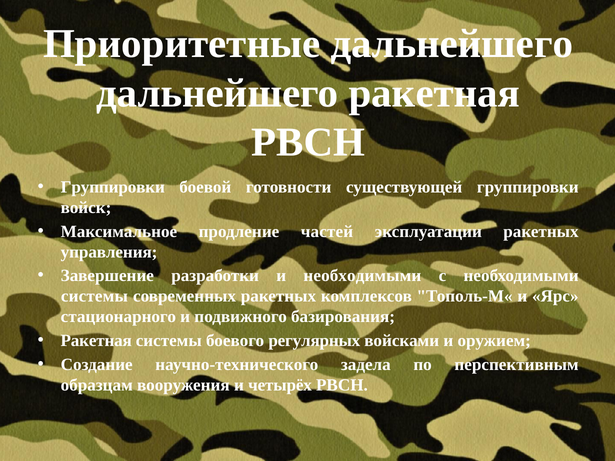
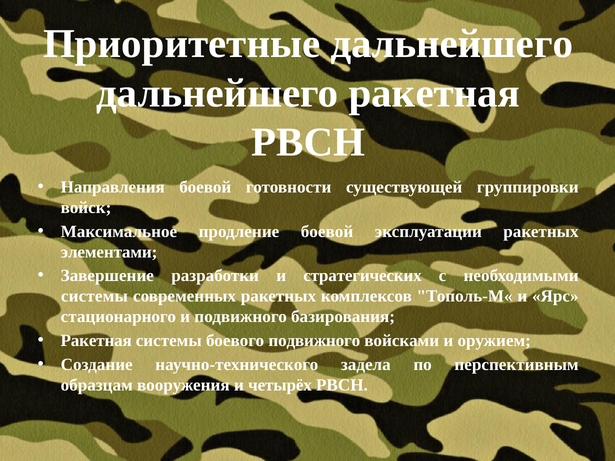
Группировки at (113, 187): Группировки -> Направления
продление частей: частей -> боевой
управления: управления -> элементами
и необходимыми: необходимыми -> стратегических
боевого регулярных: регулярных -> подвижного
